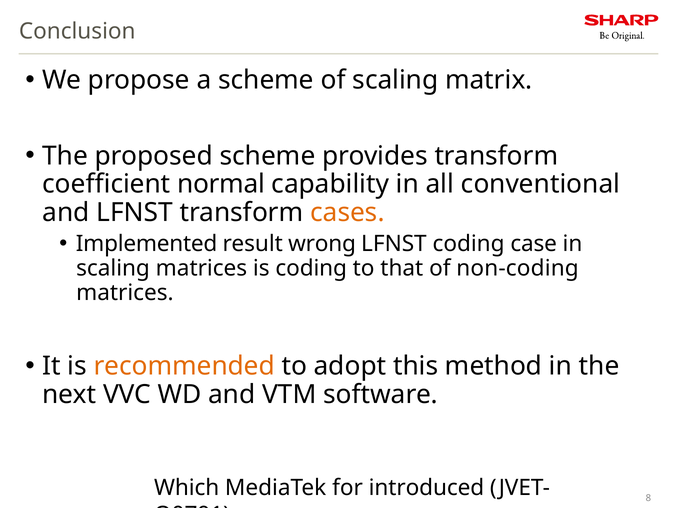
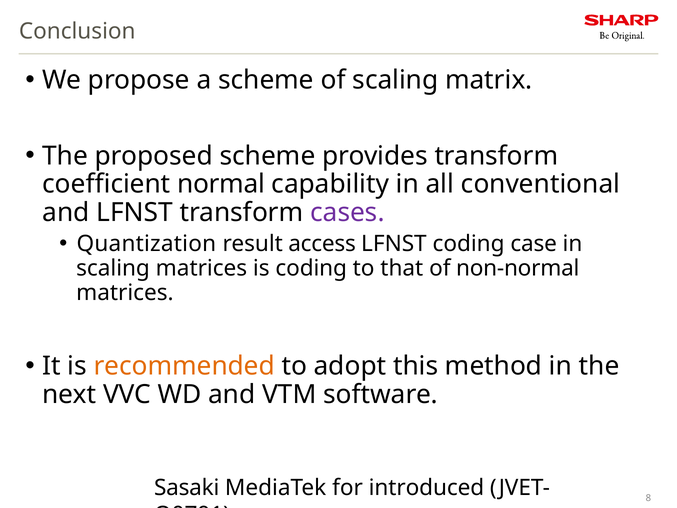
cases colour: orange -> purple
Implemented: Implemented -> Quantization
wrong: wrong -> access
non-coding: non-coding -> non-normal
Which: Which -> Sasaki
